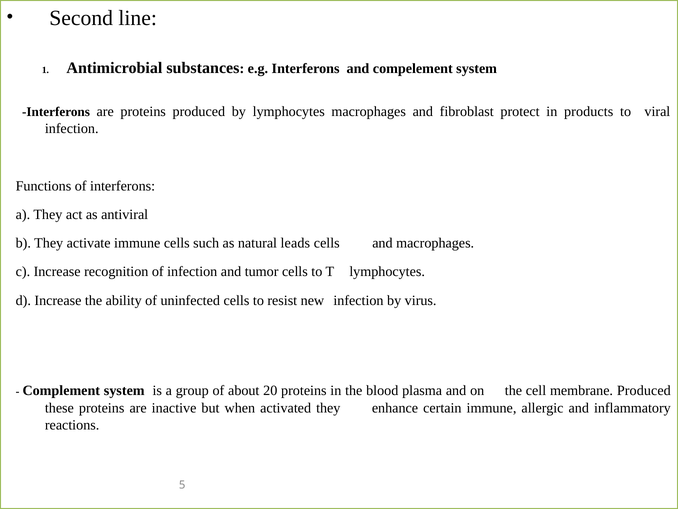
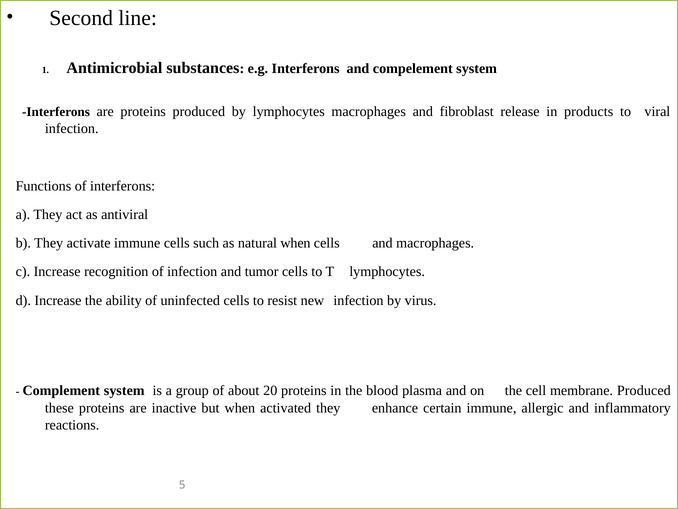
protect: protect -> release
natural leads: leads -> when
